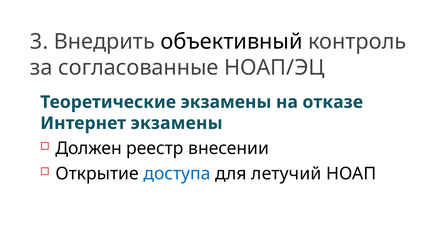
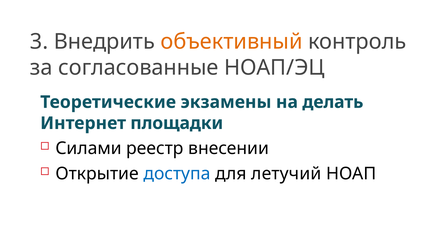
объективный colour: black -> orange
отказе: отказе -> делать
Интернет экзамены: экзамены -> площадки
Должен: Должен -> Силами
